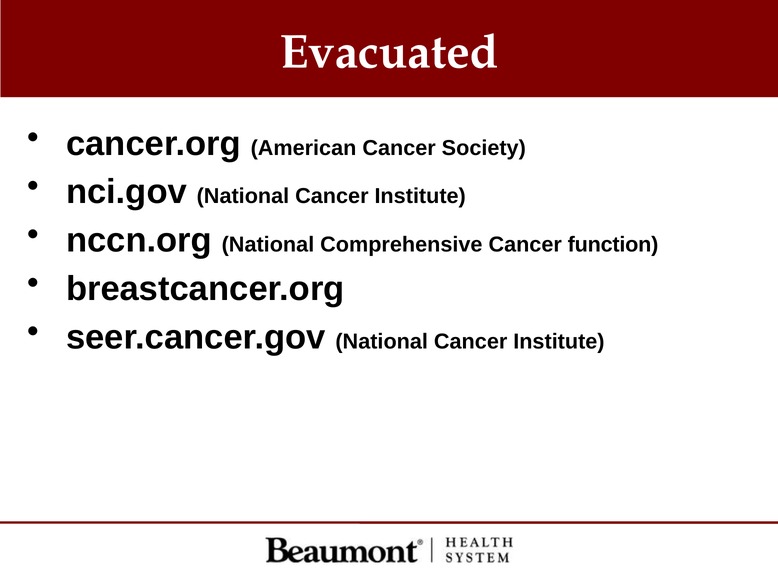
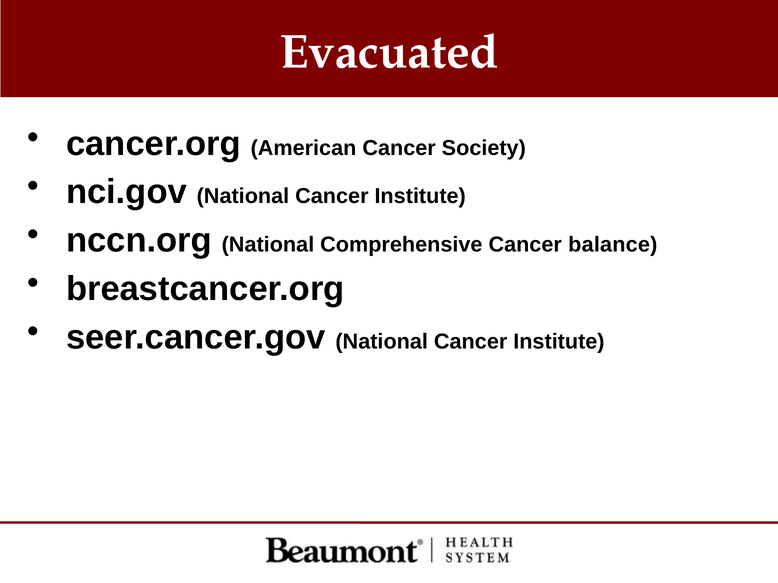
function: function -> balance
